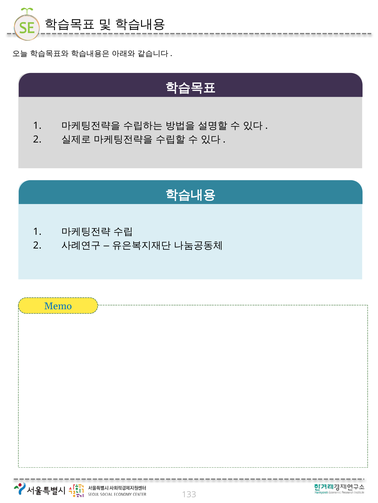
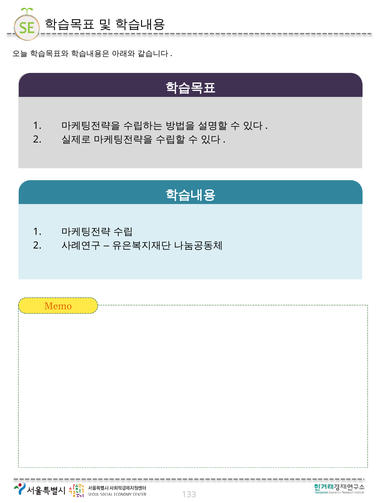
Memo colour: blue -> orange
